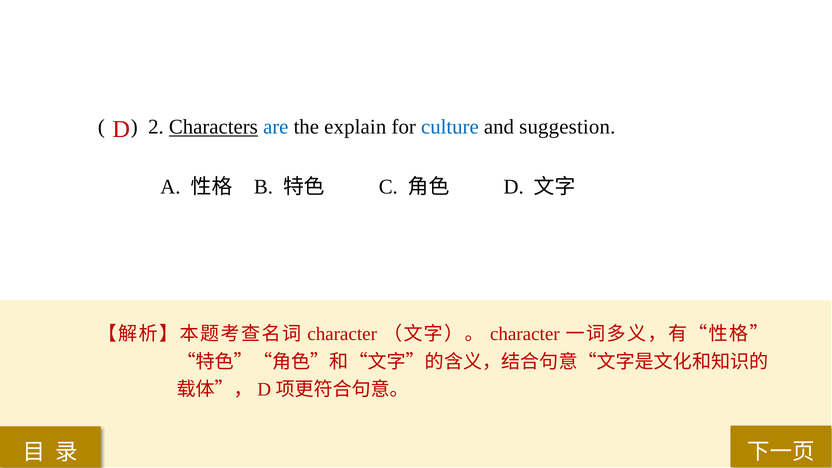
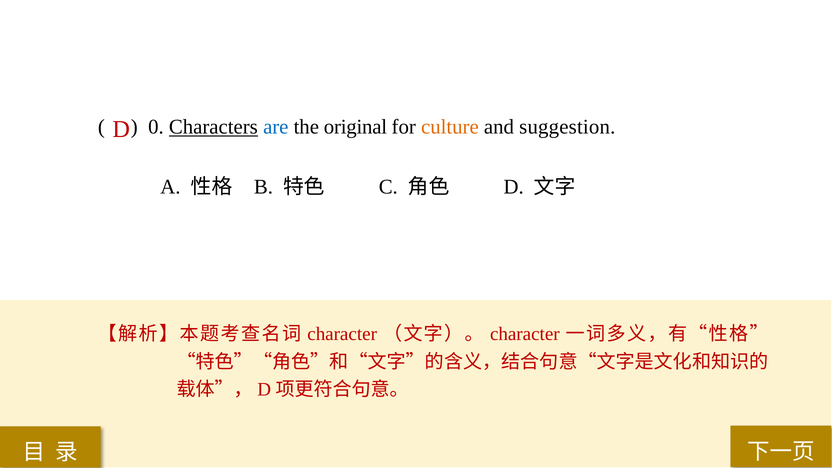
2: 2 -> 0
explain: explain -> original
culture colour: blue -> orange
